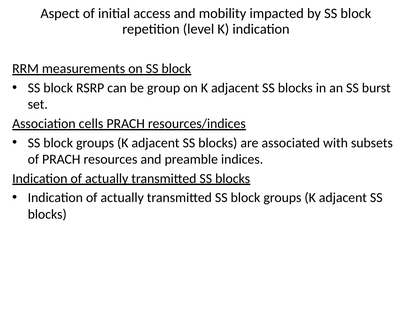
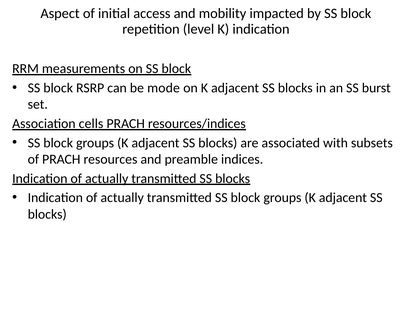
group: group -> mode
